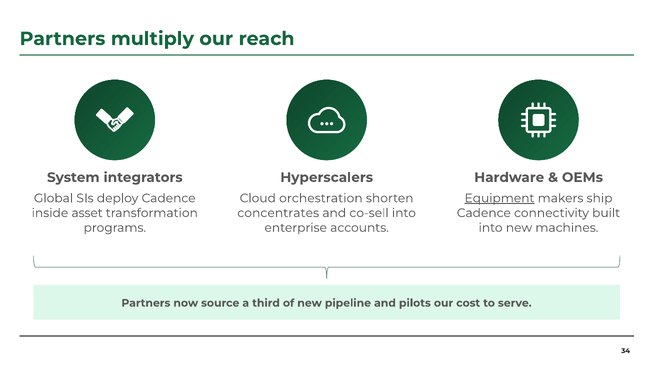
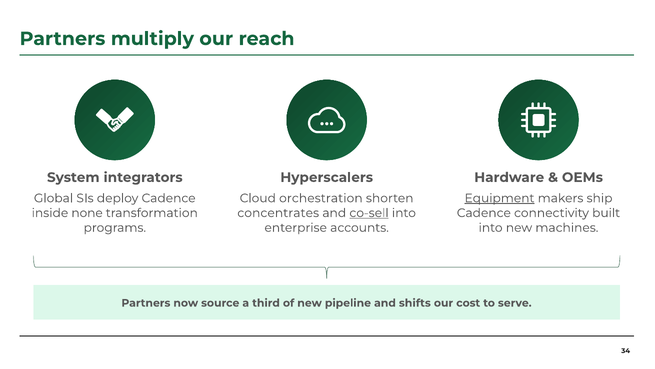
asset: asset -> none
co-sell underline: none -> present
pilots: pilots -> shifts
